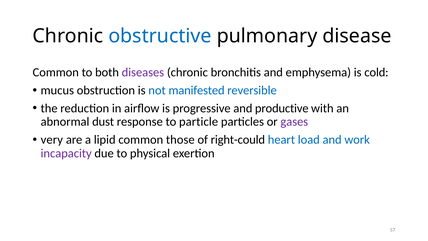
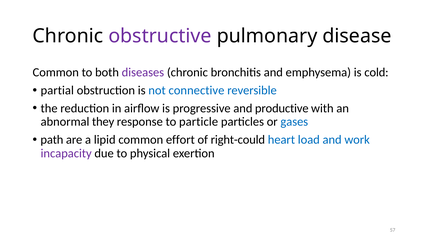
obstructive colour: blue -> purple
mucus: mucus -> partial
manifested: manifested -> connective
dust: dust -> they
gases colour: purple -> blue
very: very -> path
those: those -> effort
